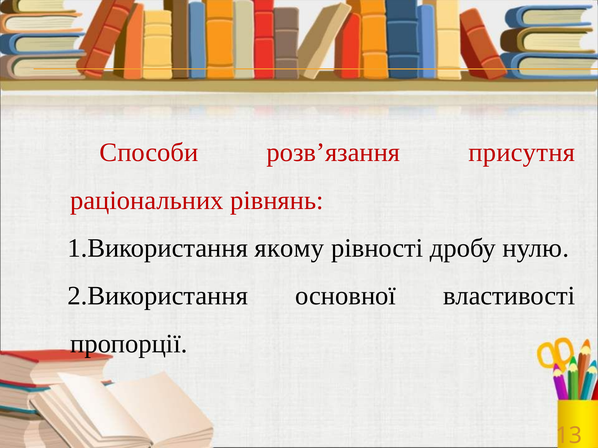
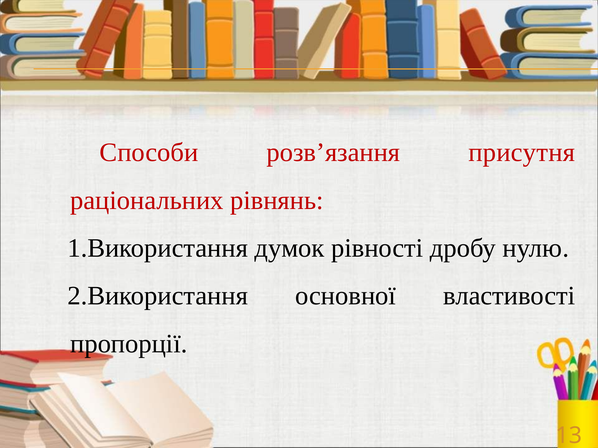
якому: якому -> думок
